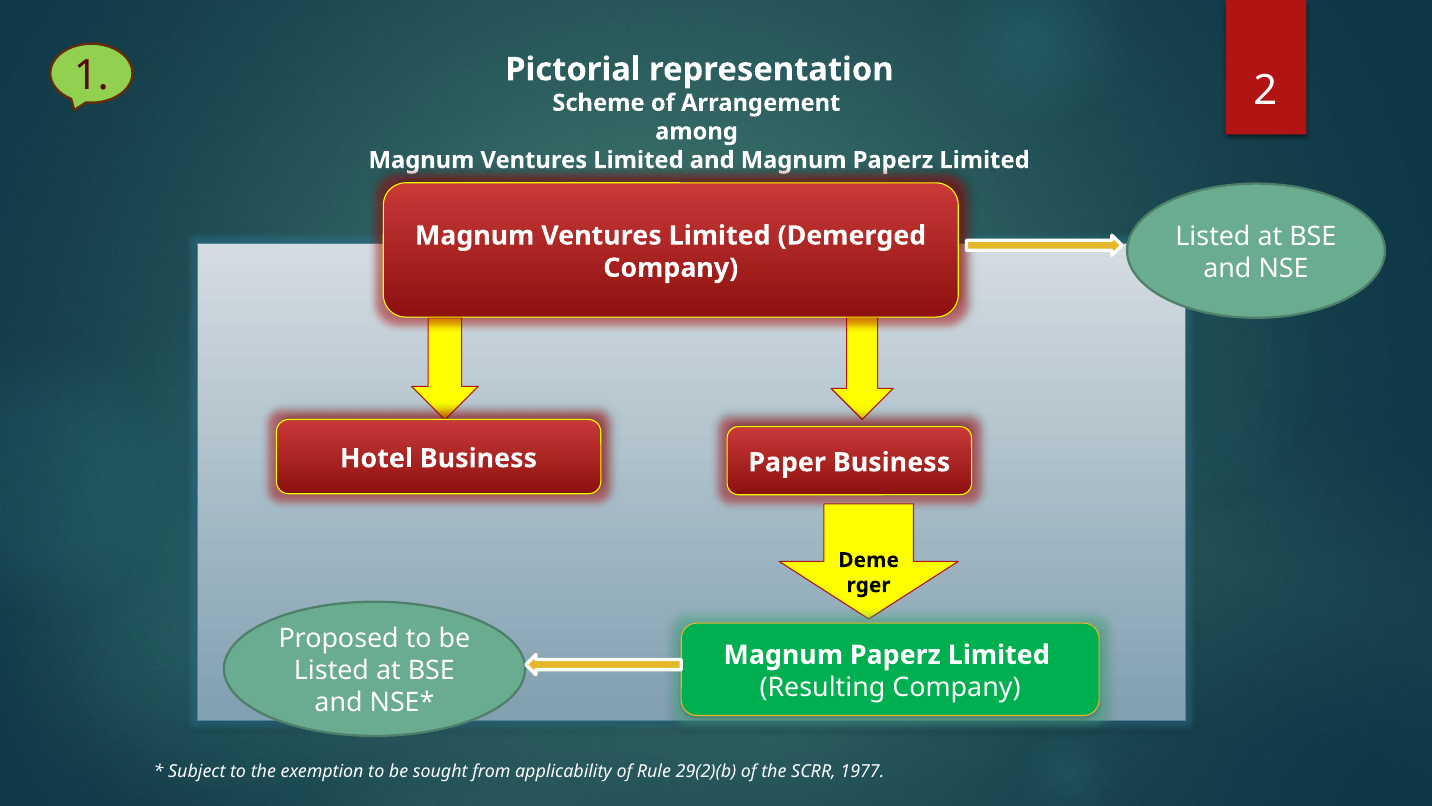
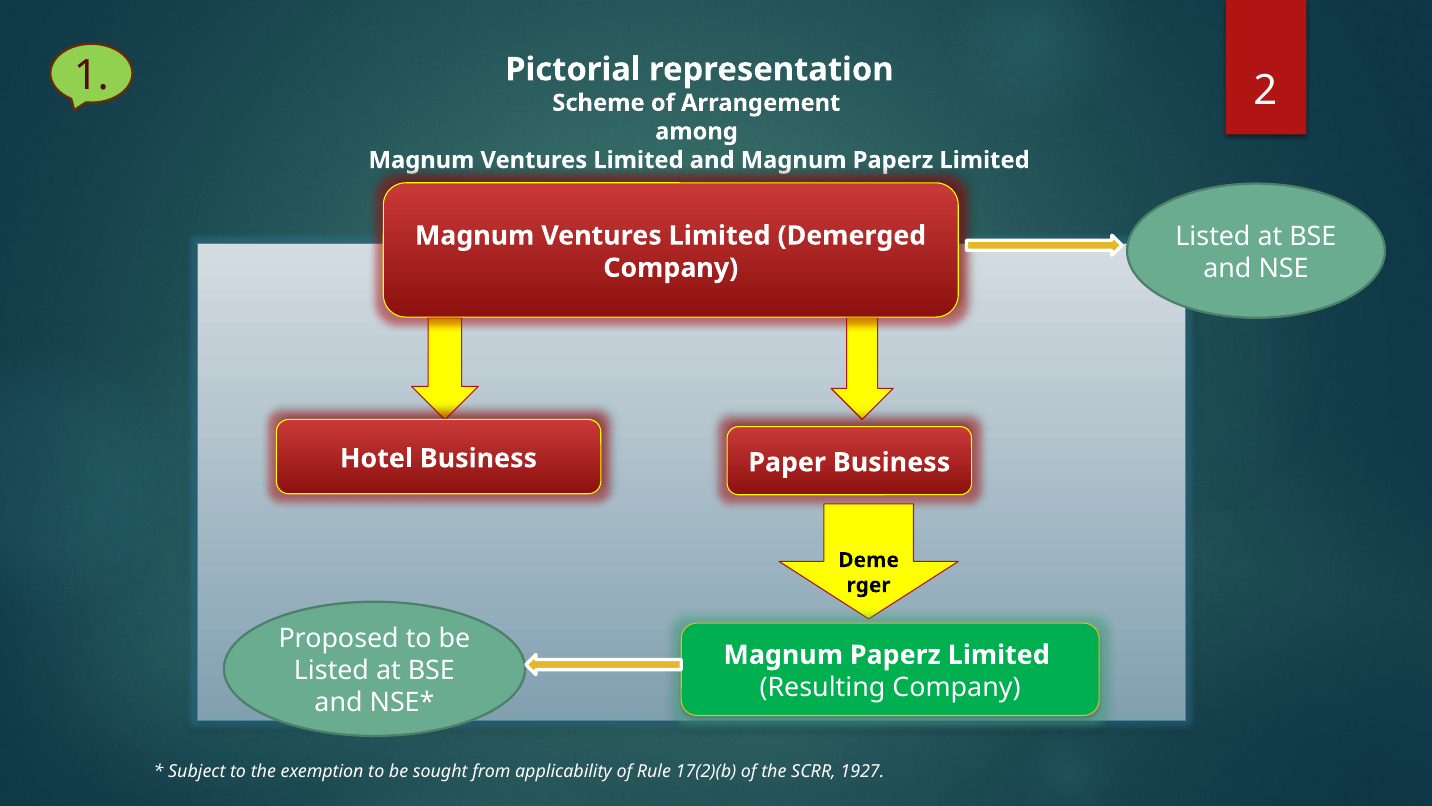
29(2)(b: 29(2)(b -> 17(2)(b
1977: 1977 -> 1927
